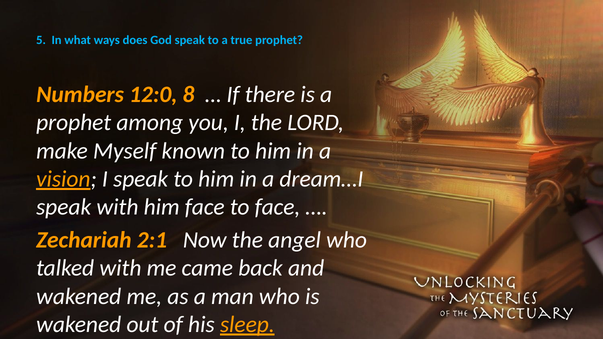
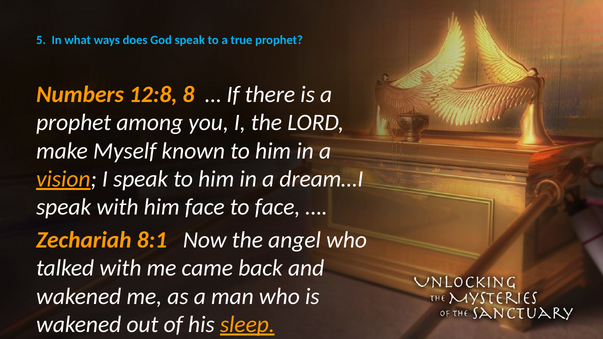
12:0: 12:0 -> 12:8
2:1: 2:1 -> 8:1
